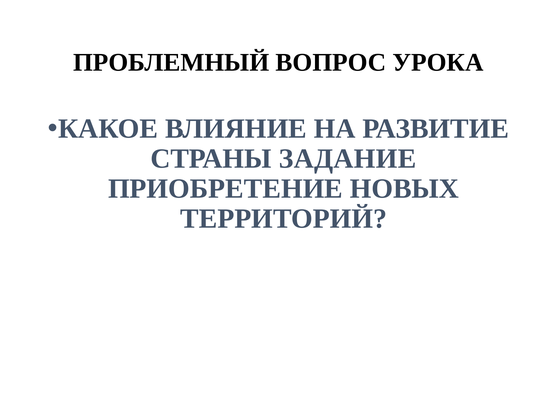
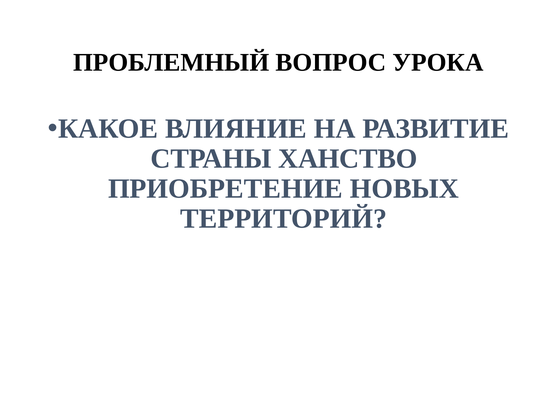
ЗАДАНИЕ: ЗАДАНИЕ -> ХАНСТВО
